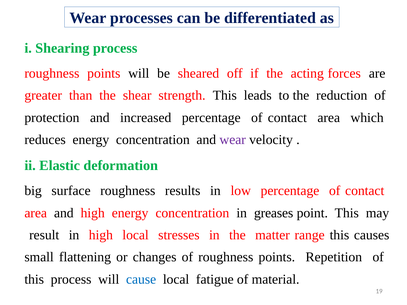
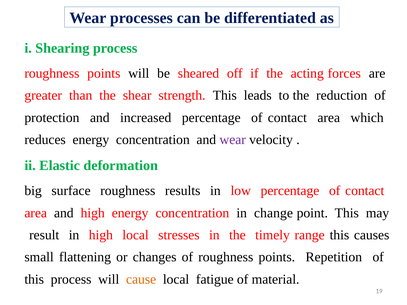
greases: greases -> change
matter: matter -> timely
cause colour: blue -> orange
